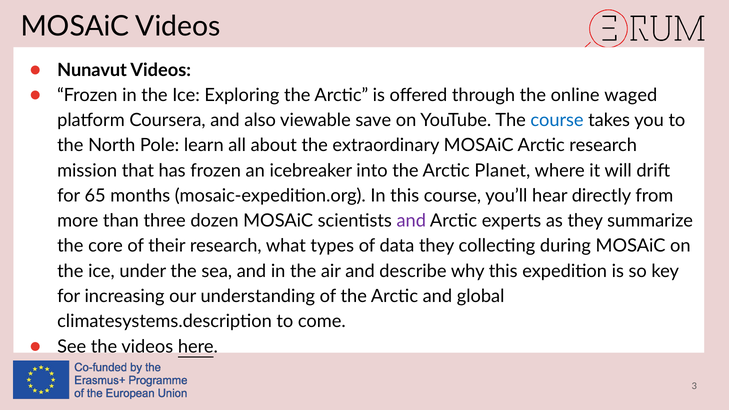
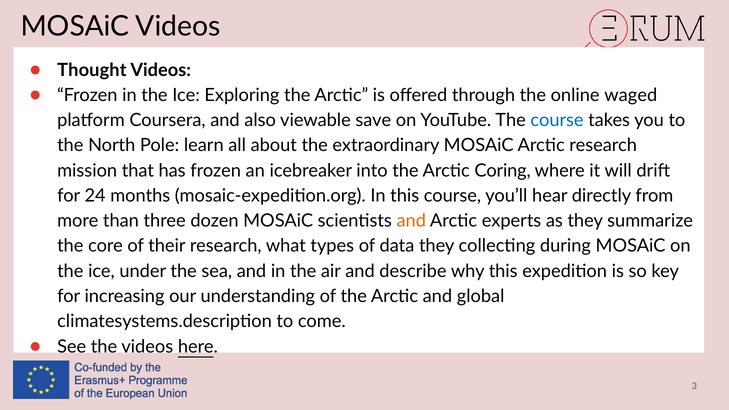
Nunavut: Nunavut -> Thought
Planet: Planet -> Coring
65: 65 -> 24
and at (411, 221) colour: purple -> orange
